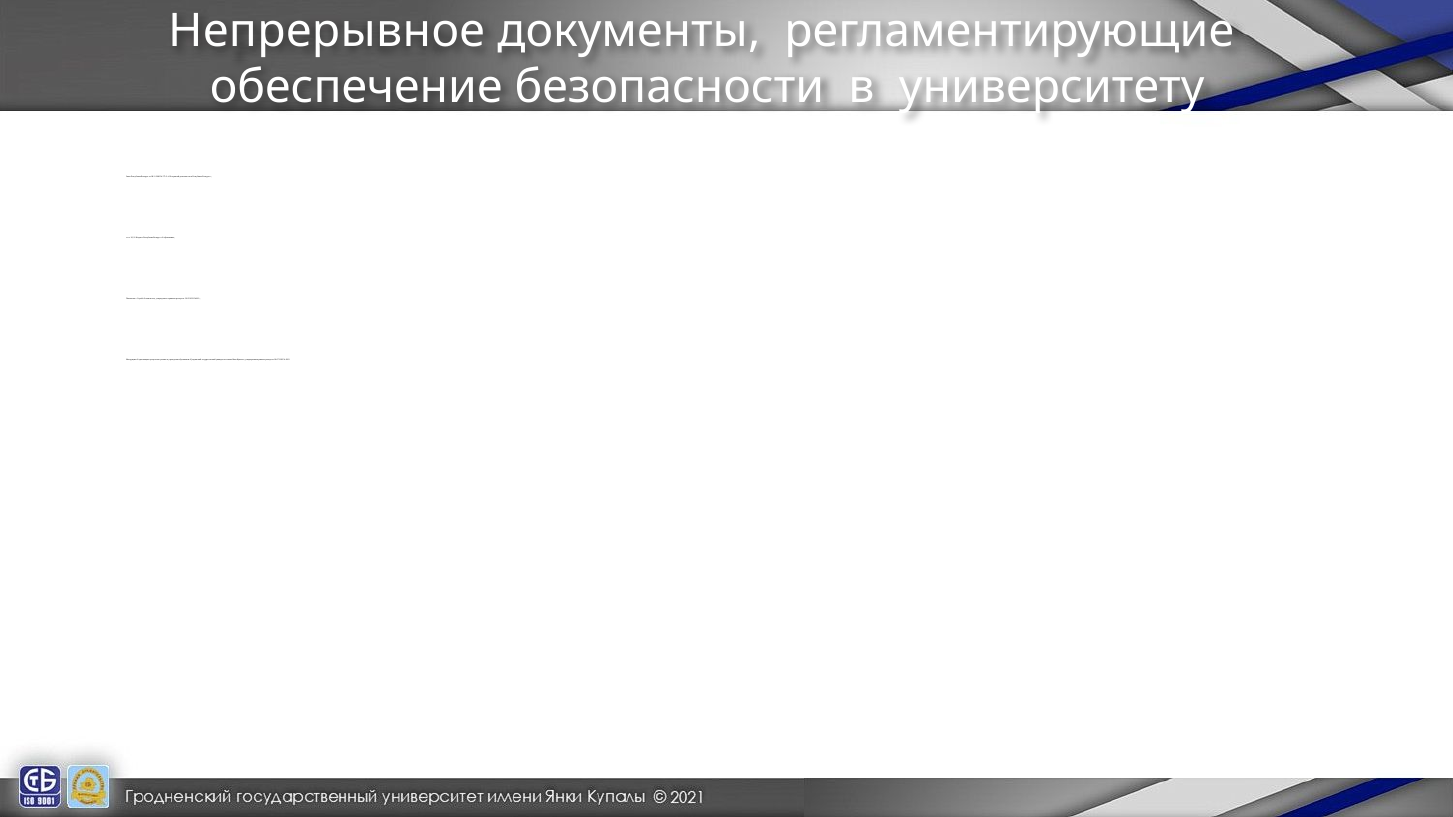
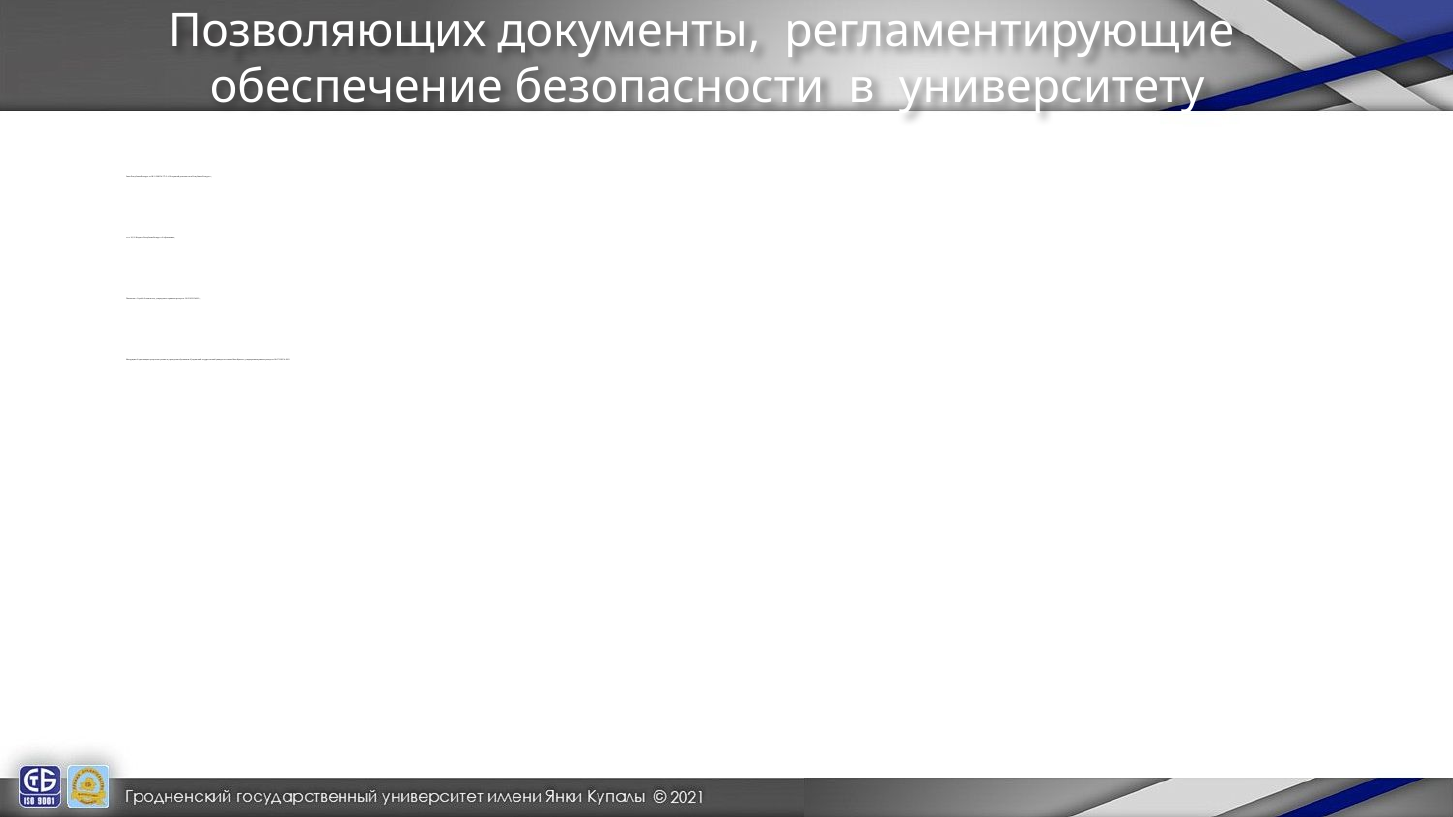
Непрерывное: Непрерывное -> Позволяющих
